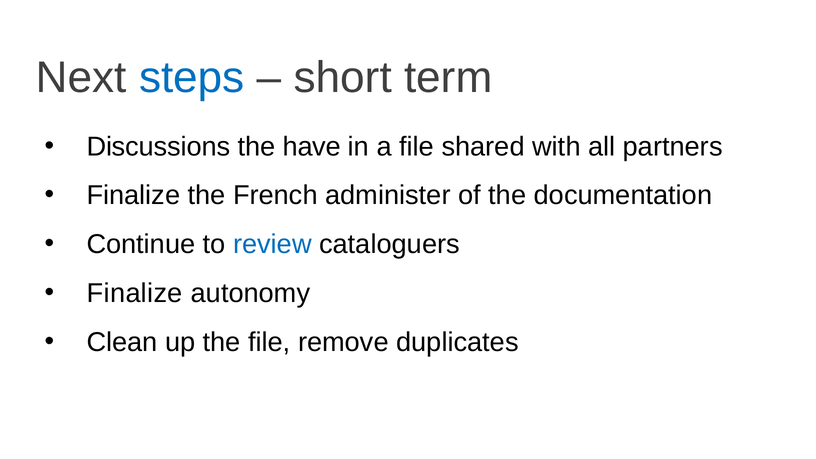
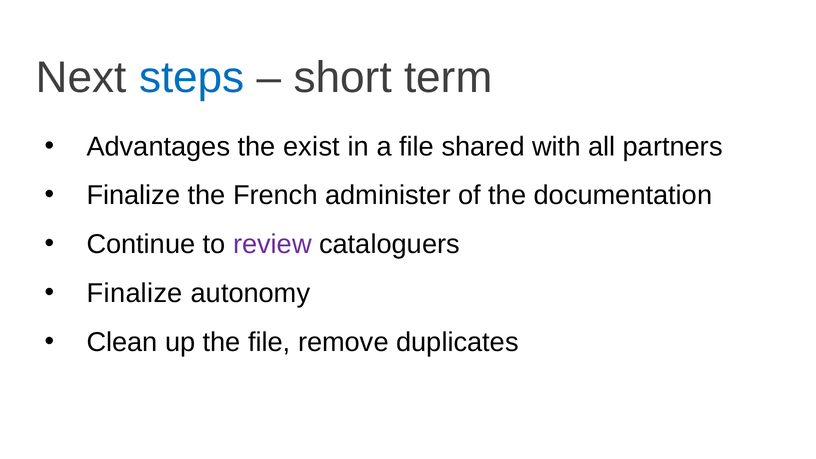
Discussions: Discussions -> Advantages
have: have -> exist
review colour: blue -> purple
